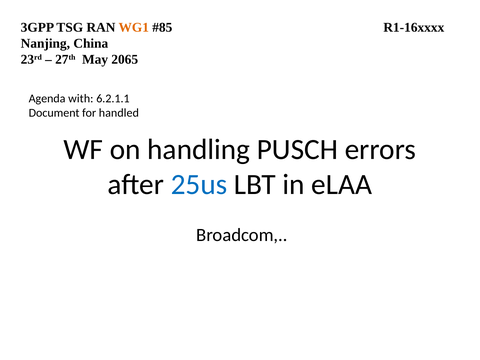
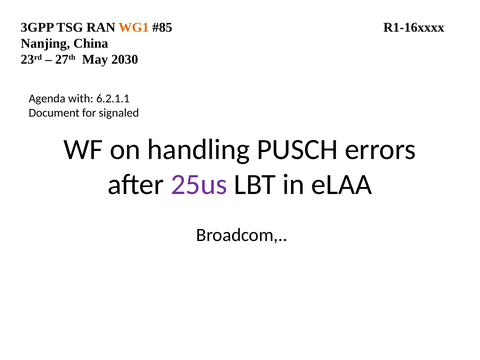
2065: 2065 -> 2030
handled: handled -> signaled
25us colour: blue -> purple
